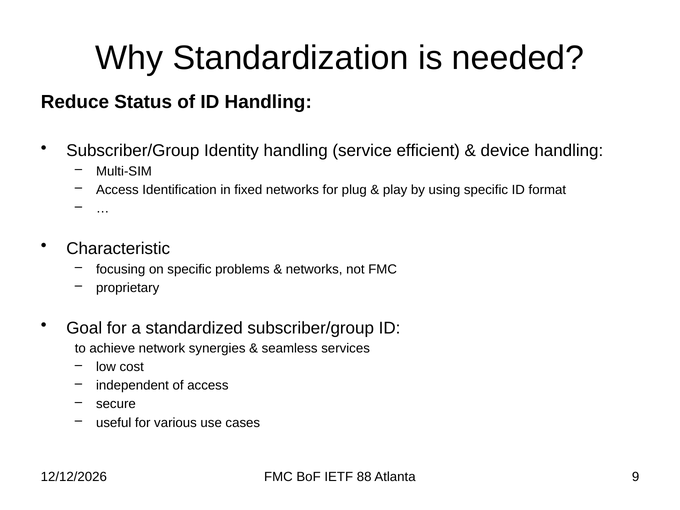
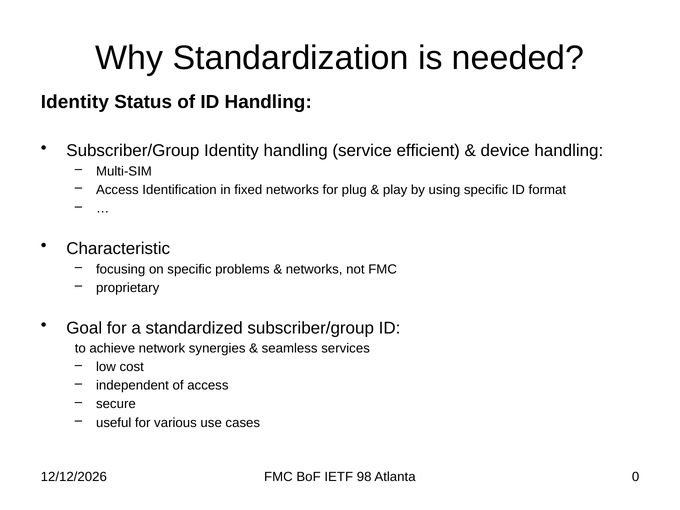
Reduce at (75, 102): Reduce -> Identity
88: 88 -> 98
9: 9 -> 0
